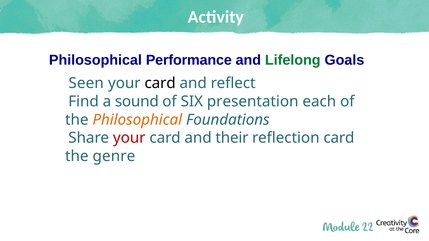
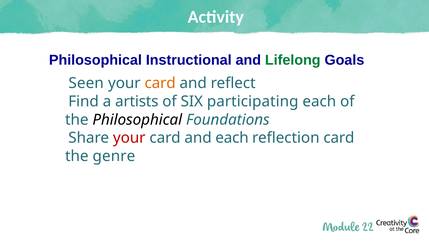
Performance: Performance -> Instructional
card at (160, 83) colour: black -> orange
sound: sound -> artists
presentation: presentation -> participating
Philosophical at (137, 120) colour: orange -> black
and their: their -> each
